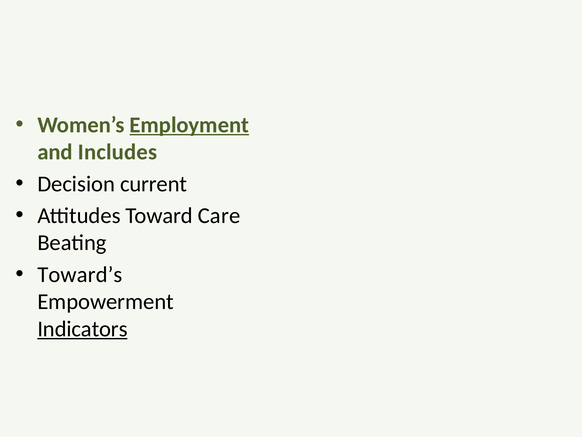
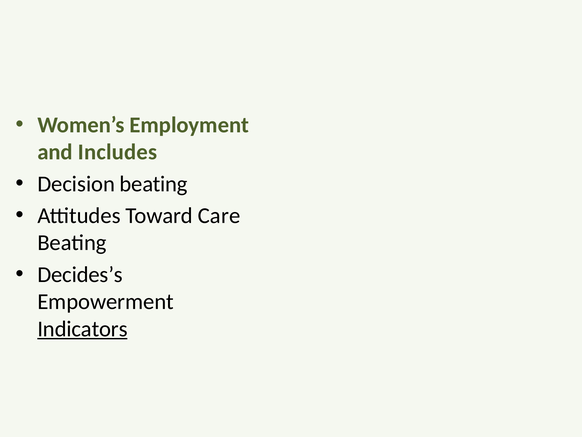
Employment underline: present -> none
Decision current: current -> beating
Toward’s: Toward’s -> Decides’s
